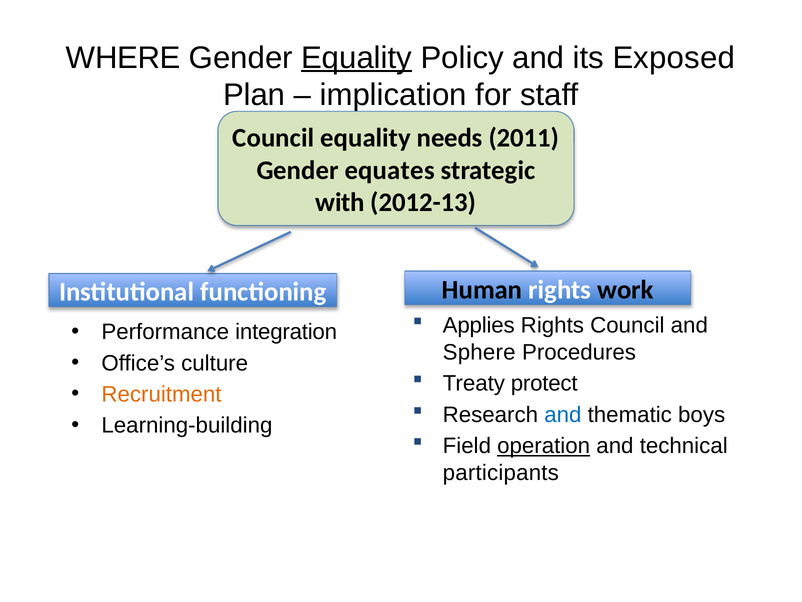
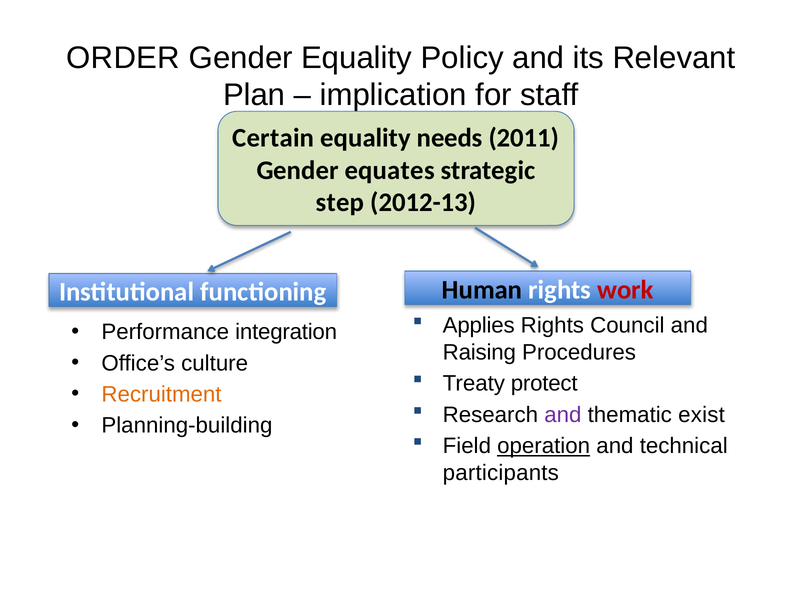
WHERE: WHERE -> ORDER
Equality at (357, 58) underline: present -> none
Exposed: Exposed -> Relevant
Council at (273, 138): Council -> Certain
with: with -> step
work colour: black -> red
Sphere: Sphere -> Raising
and at (563, 414) colour: blue -> purple
boys: boys -> exist
Learning-building: Learning-building -> Planning-building
